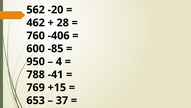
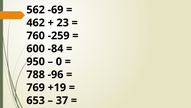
-20: -20 -> -69
28: 28 -> 23
-406: -406 -> -259
-85: -85 -> -84
4: 4 -> 0
-41: -41 -> -96
+15: +15 -> +19
